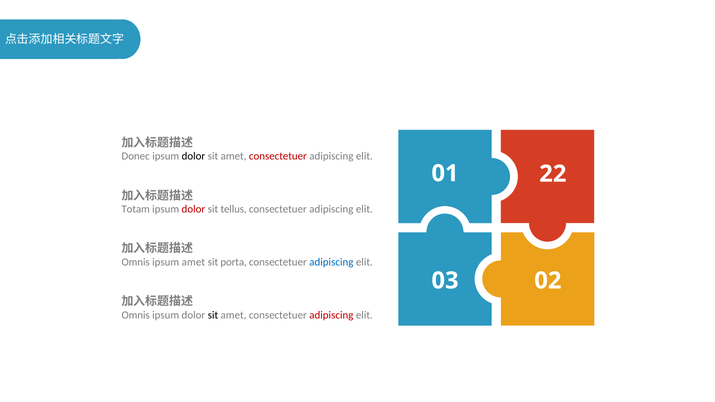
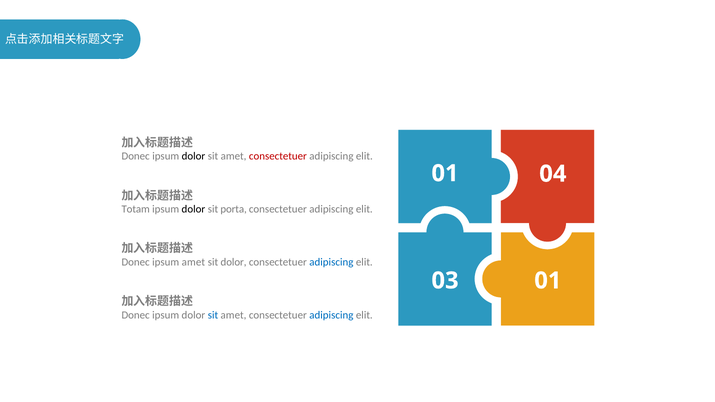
22: 22 -> 04
dolor at (193, 209) colour: red -> black
tellus: tellus -> porta
Omnis at (136, 262): Omnis -> Donec
sit porta: porta -> dolor
03 02: 02 -> 01
Omnis at (136, 315): Omnis -> Donec
sit at (213, 315) colour: black -> blue
adipiscing at (331, 315) colour: red -> blue
